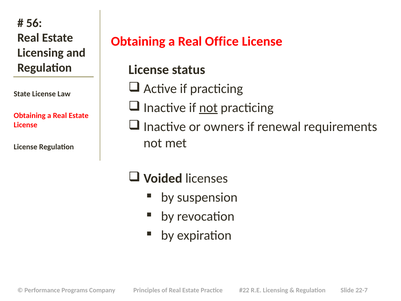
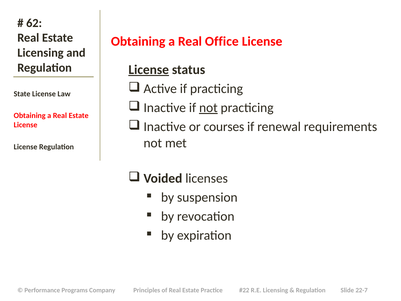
56: 56 -> 62
License at (149, 70) underline: none -> present
owners: owners -> courses
